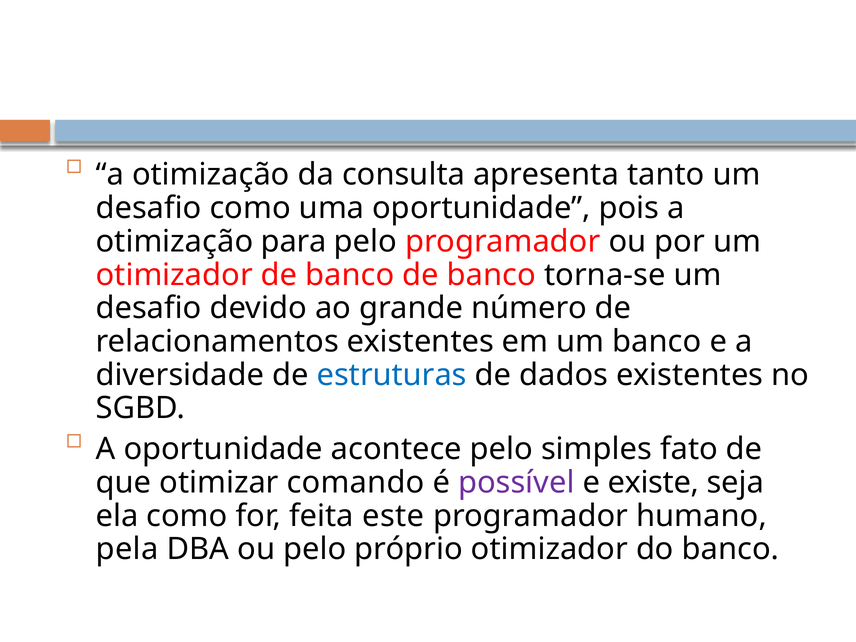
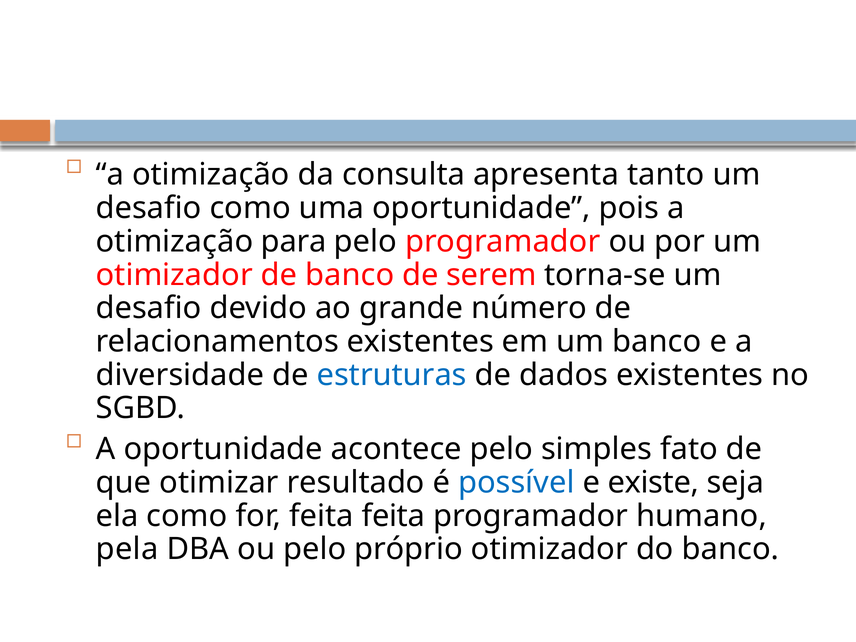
banco de banco: banco -> serem
comando: comando -> resultado
possível colour: purple -> blue
feita este: este -> feita
